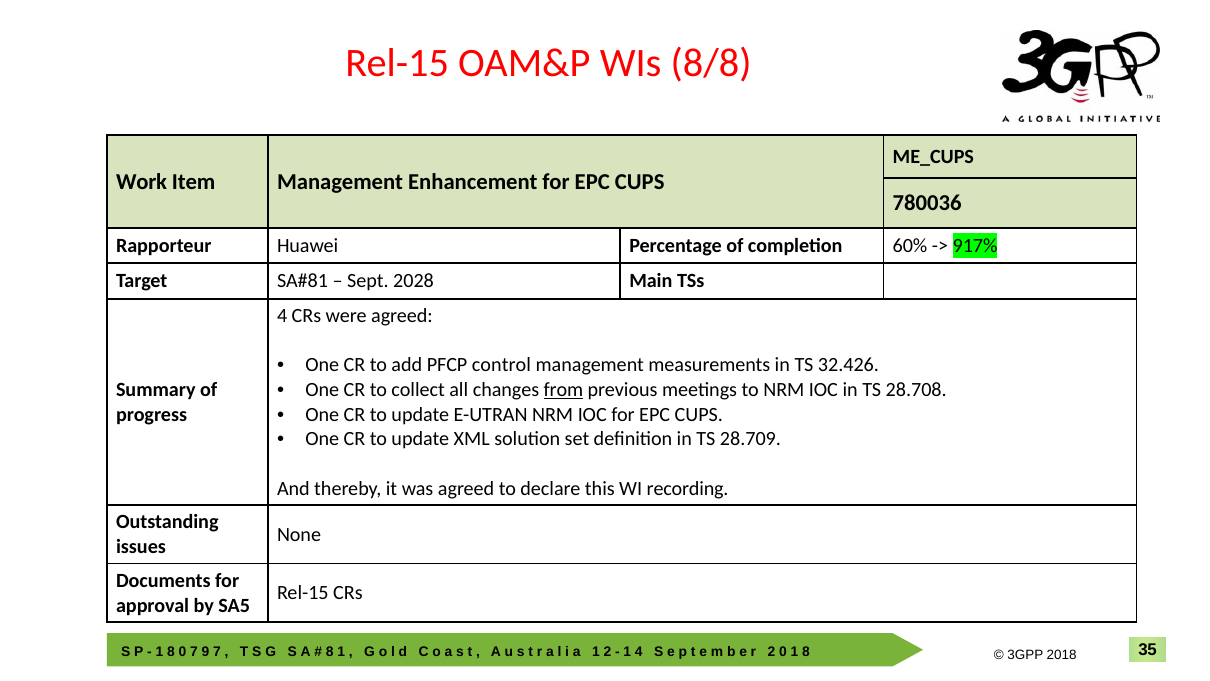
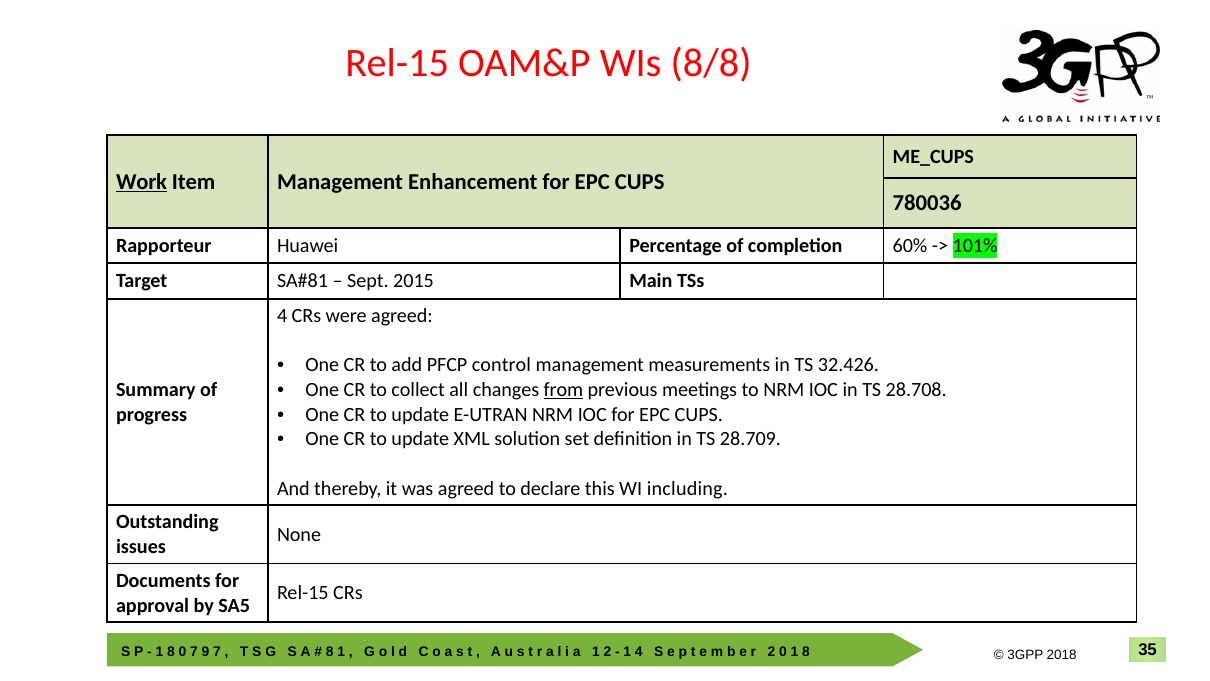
Work underline: none -> present
917%: 917% -> 101%
2028: 2028 -> 2015
recording: recording -> including
